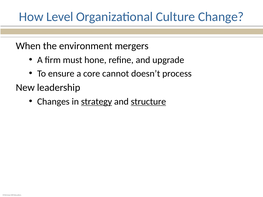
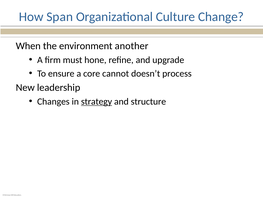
Level: Level -> Span
mergers: mergers -> another
structure underline: present -> none
